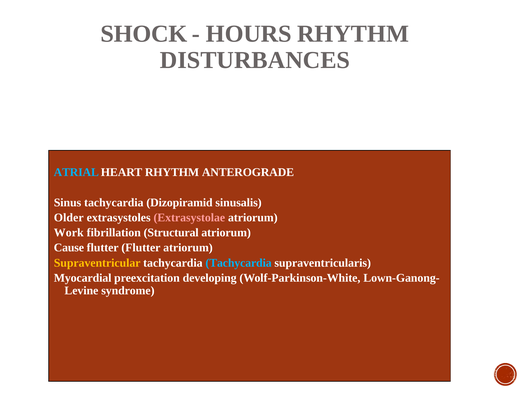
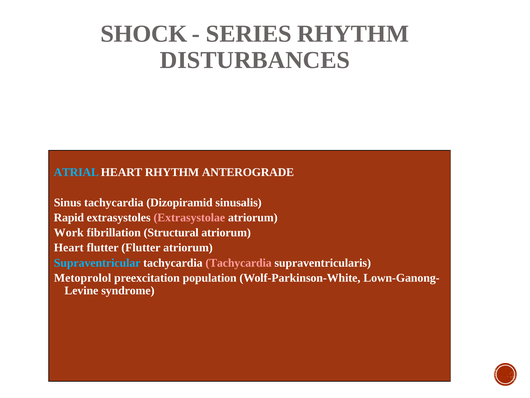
HOURS: HOURS -> SERIES
Older: Older -> Rapid
Cause at (69, 247): Cause -> Heart
Supraventricular colour: yellow -> light blue
Tachycardia at (239, 262) colour: light blue -> pink
Myocardial: Myocardial -> Metoprolol
developing: developing -> population
